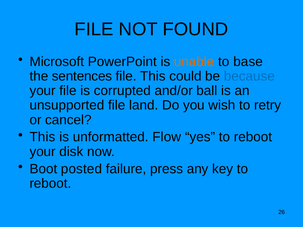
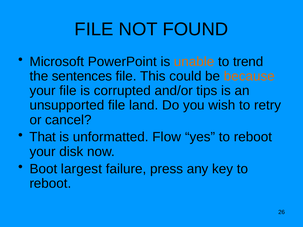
base: base -> trend
because colour: blue -> orange
ball: ball -> tips
This at (43, 137): This -> That
posted: posted -> largest
